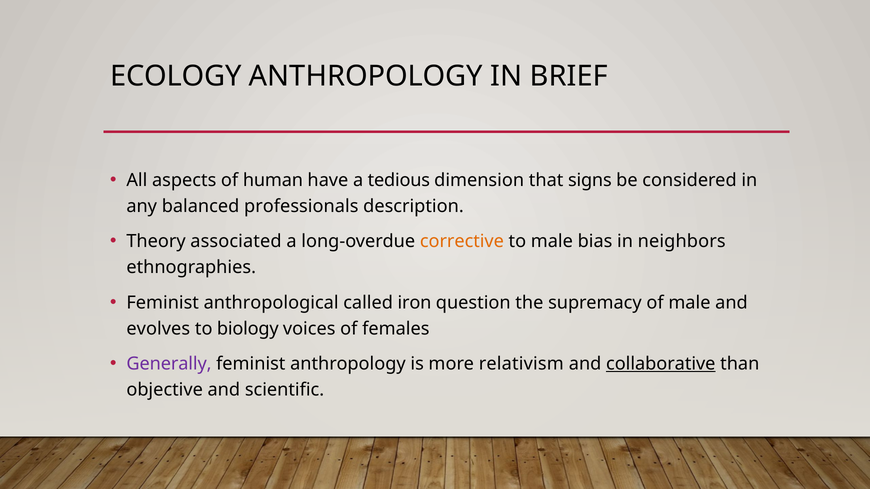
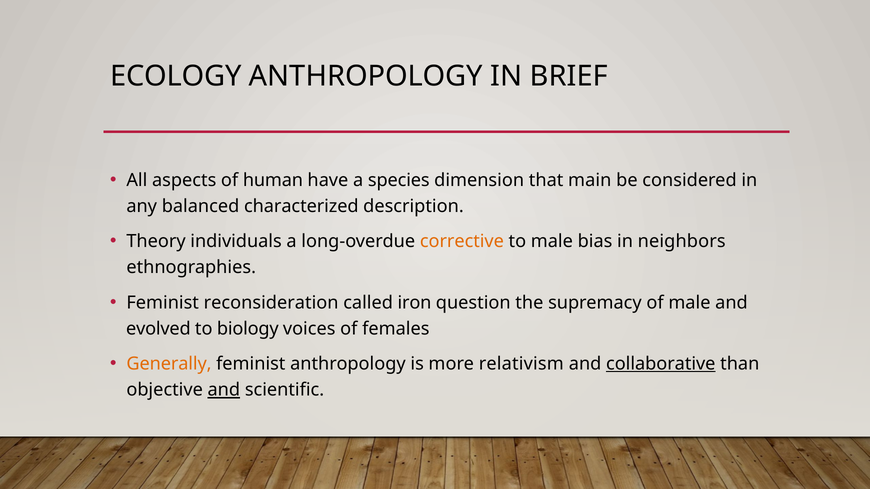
tedious: tedious -> species
signs: signs -> main
professionals: professionals -> characterized
associated: associated -> individuals
anthropological: anthropological -> reconsideration
evolves: evolves -> evolved
Generally colour: purple -> orange
and at (224, 390) underline: none -> present
